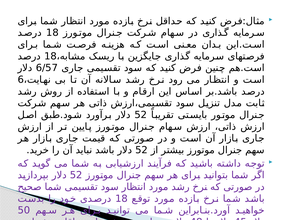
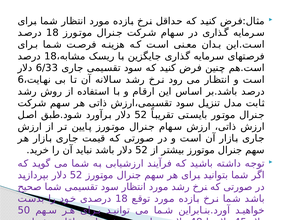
6/57: 6/57 -> 6/33
